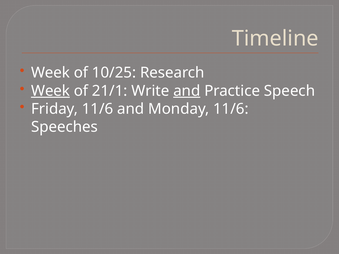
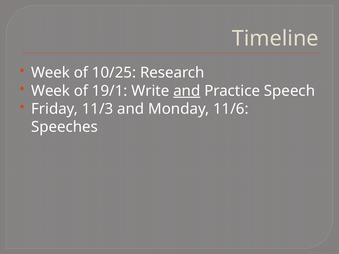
Week at (51, 91) underline: present -> none
21/1: 21/1 -> 19/1
Friday 11/6: 11/6 -> 11/3
